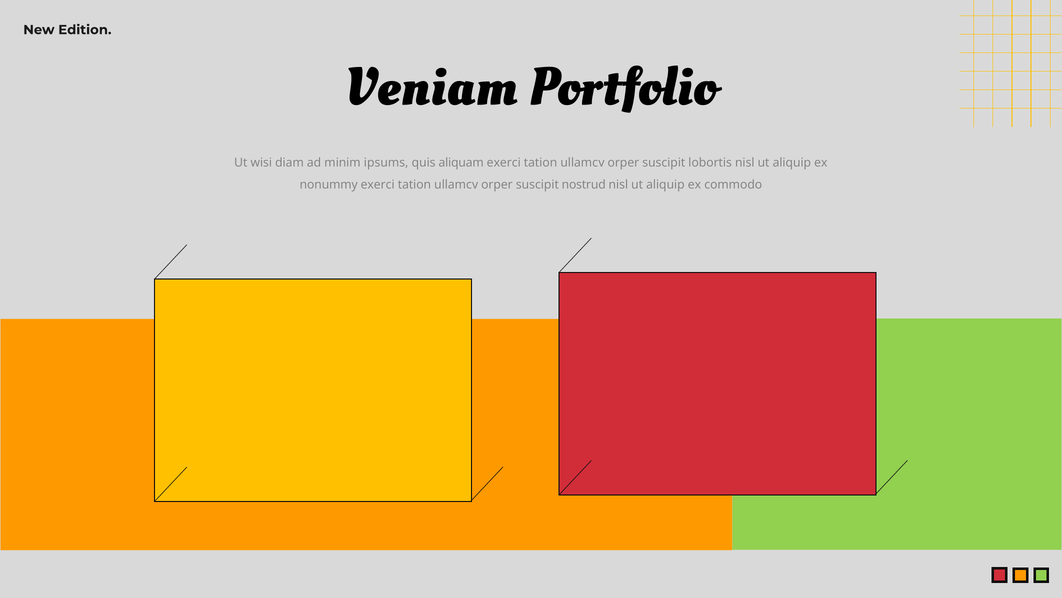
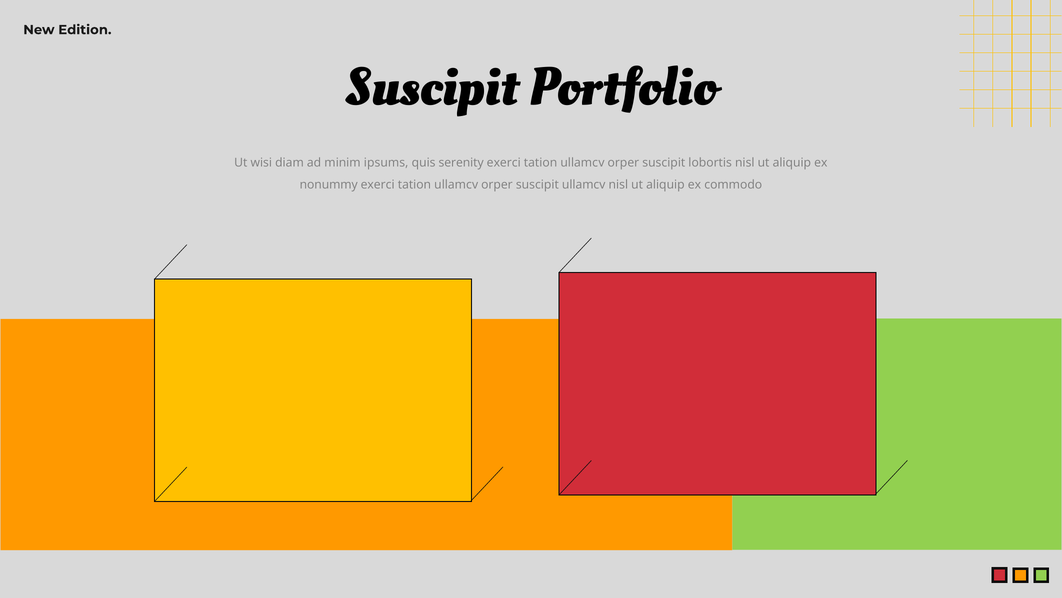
Veniam at (431, 87): Veniam -> Suscipit
aliquam: aliquam -> serenity
suscipit nostrud: nostrud -> ullamcv
